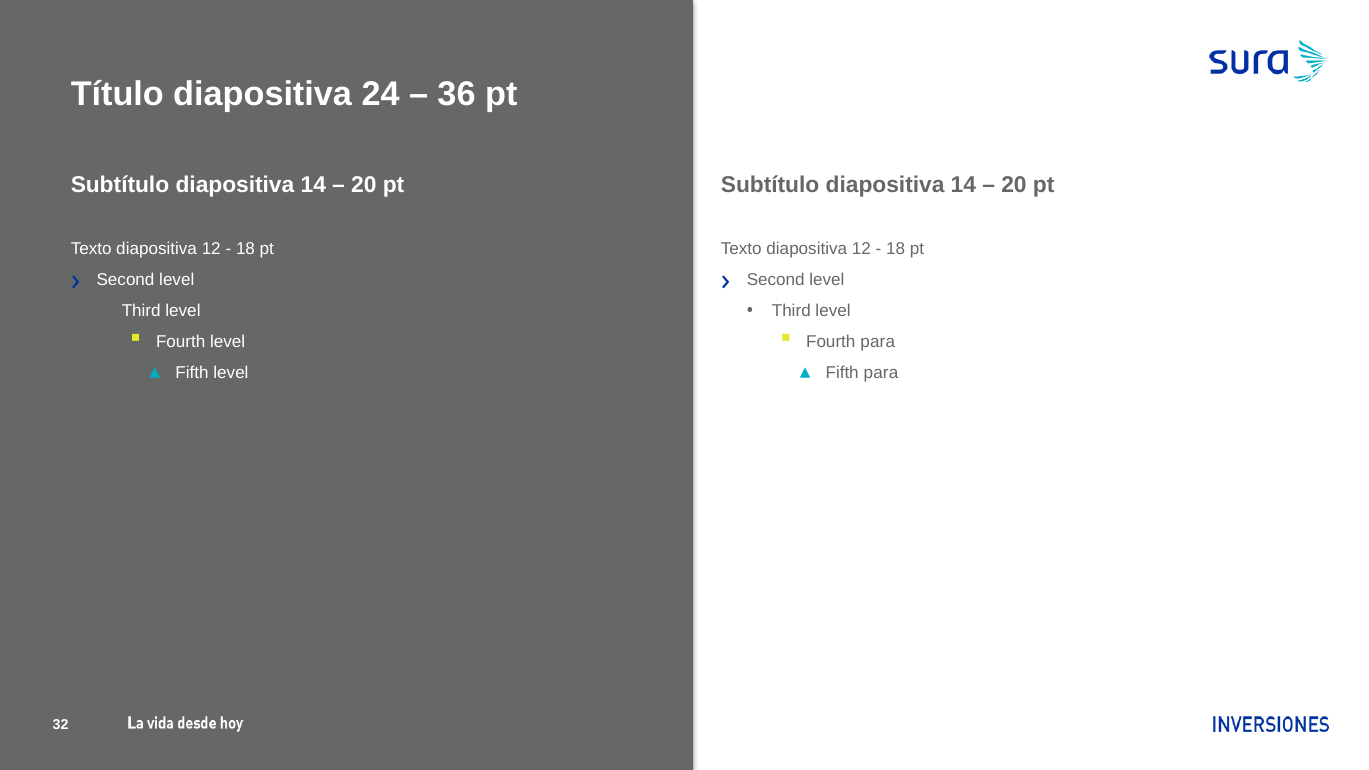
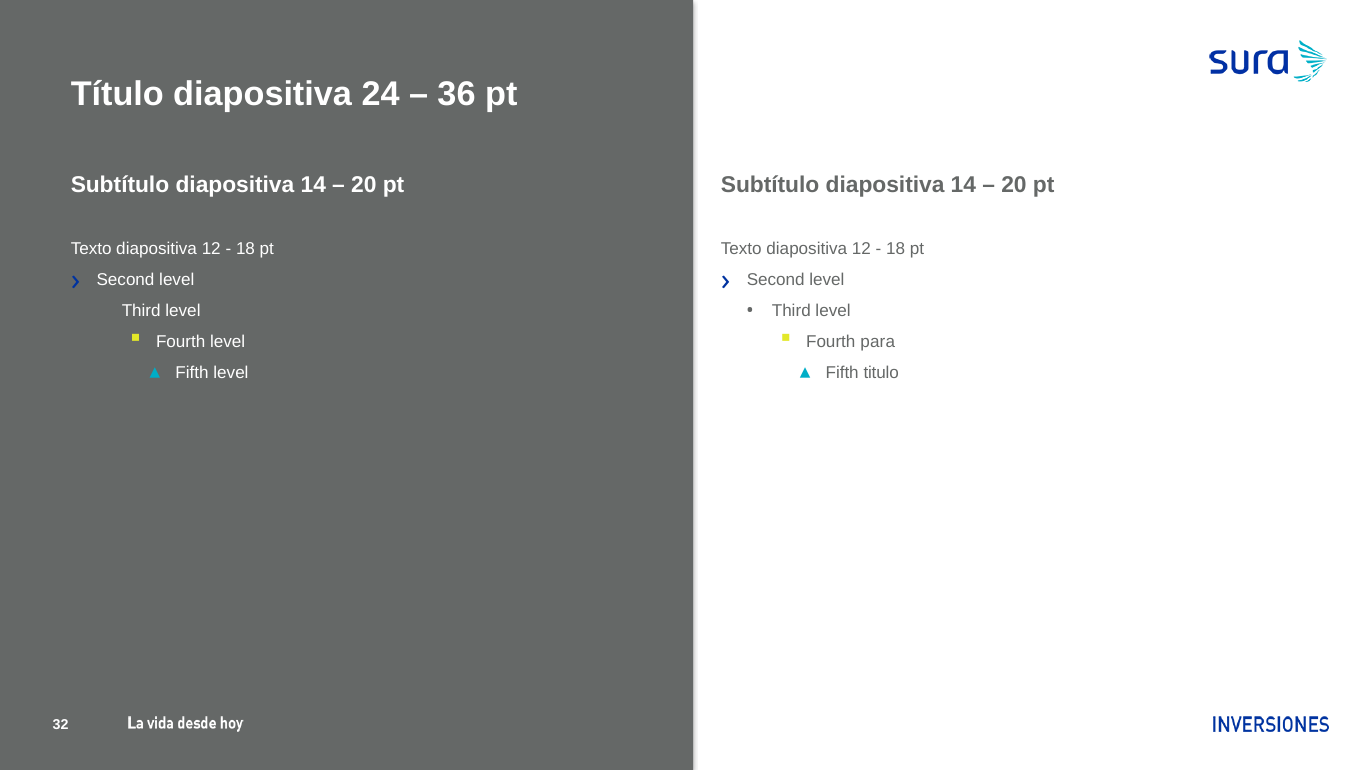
Fifth para: para -> titulo
